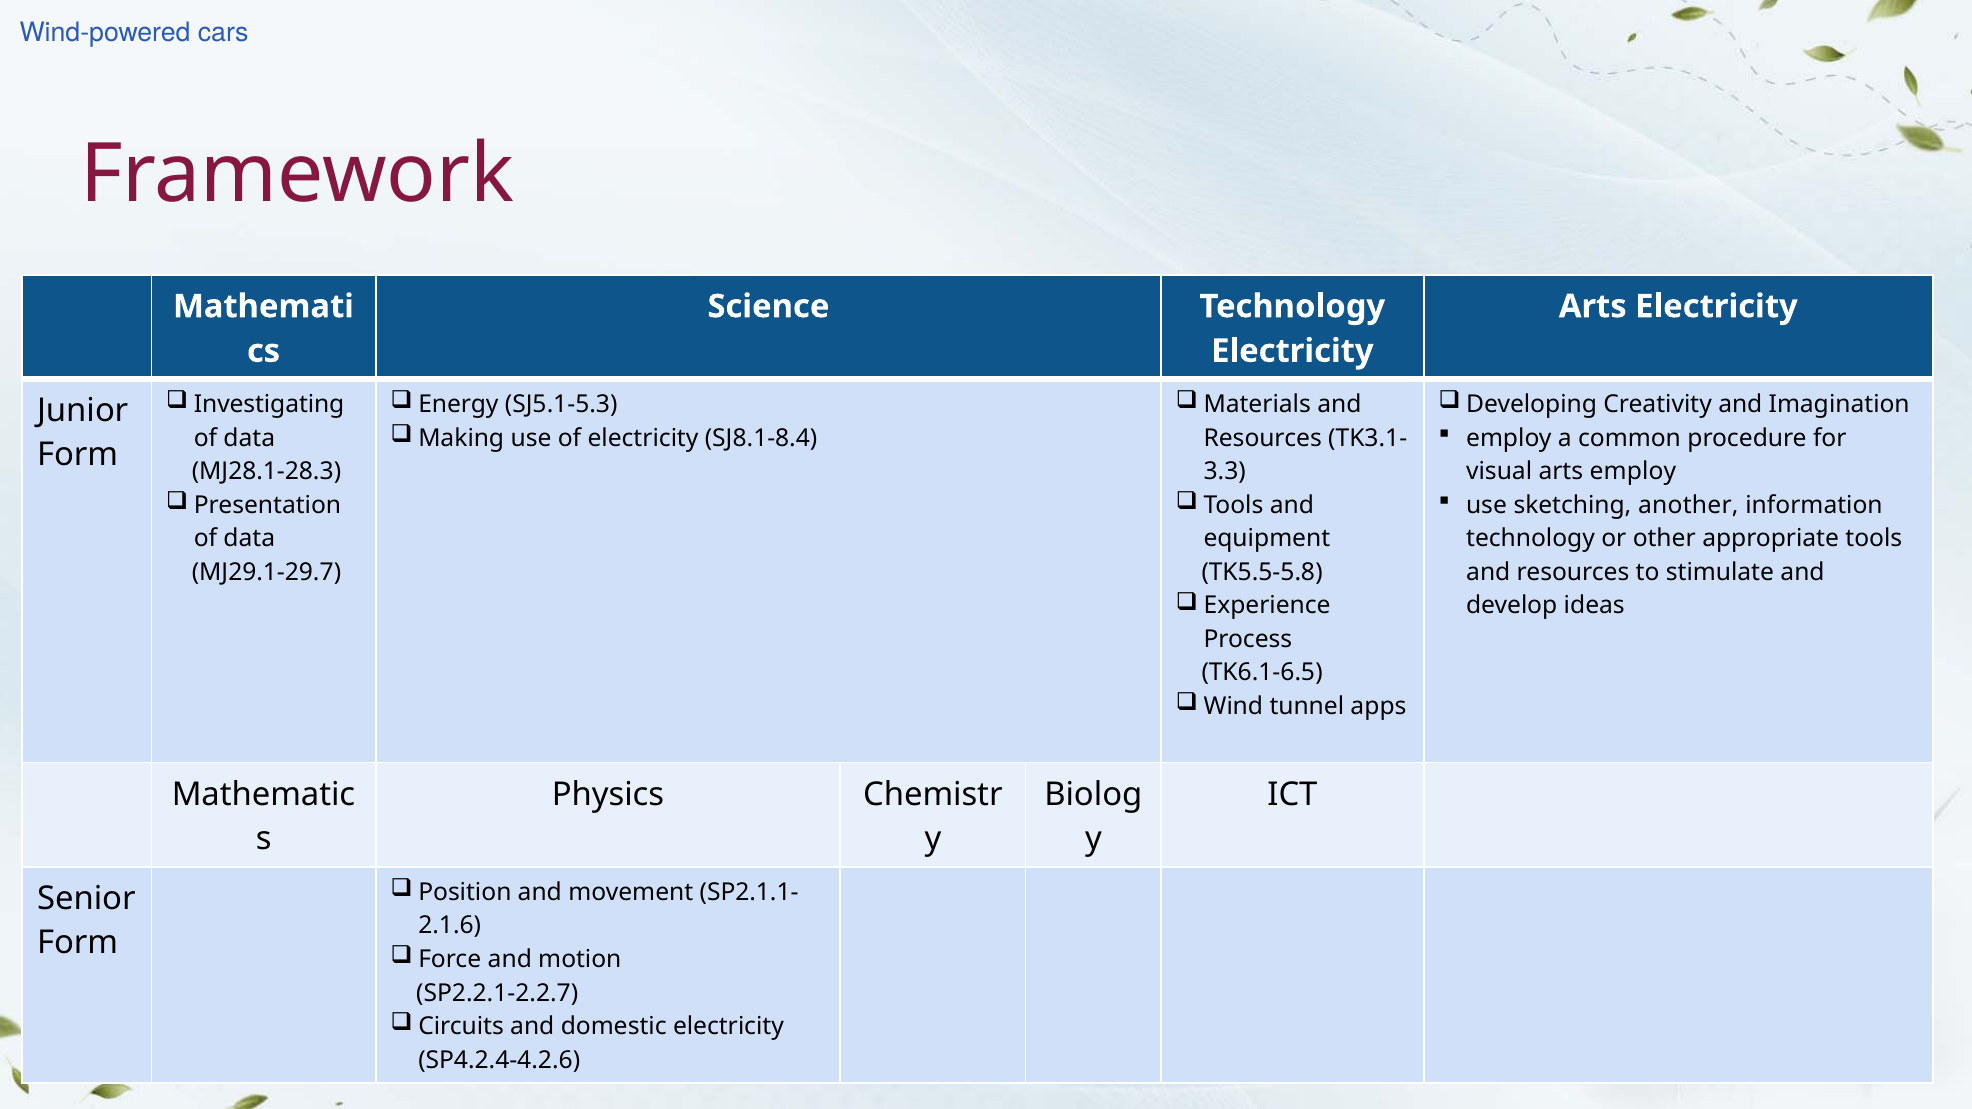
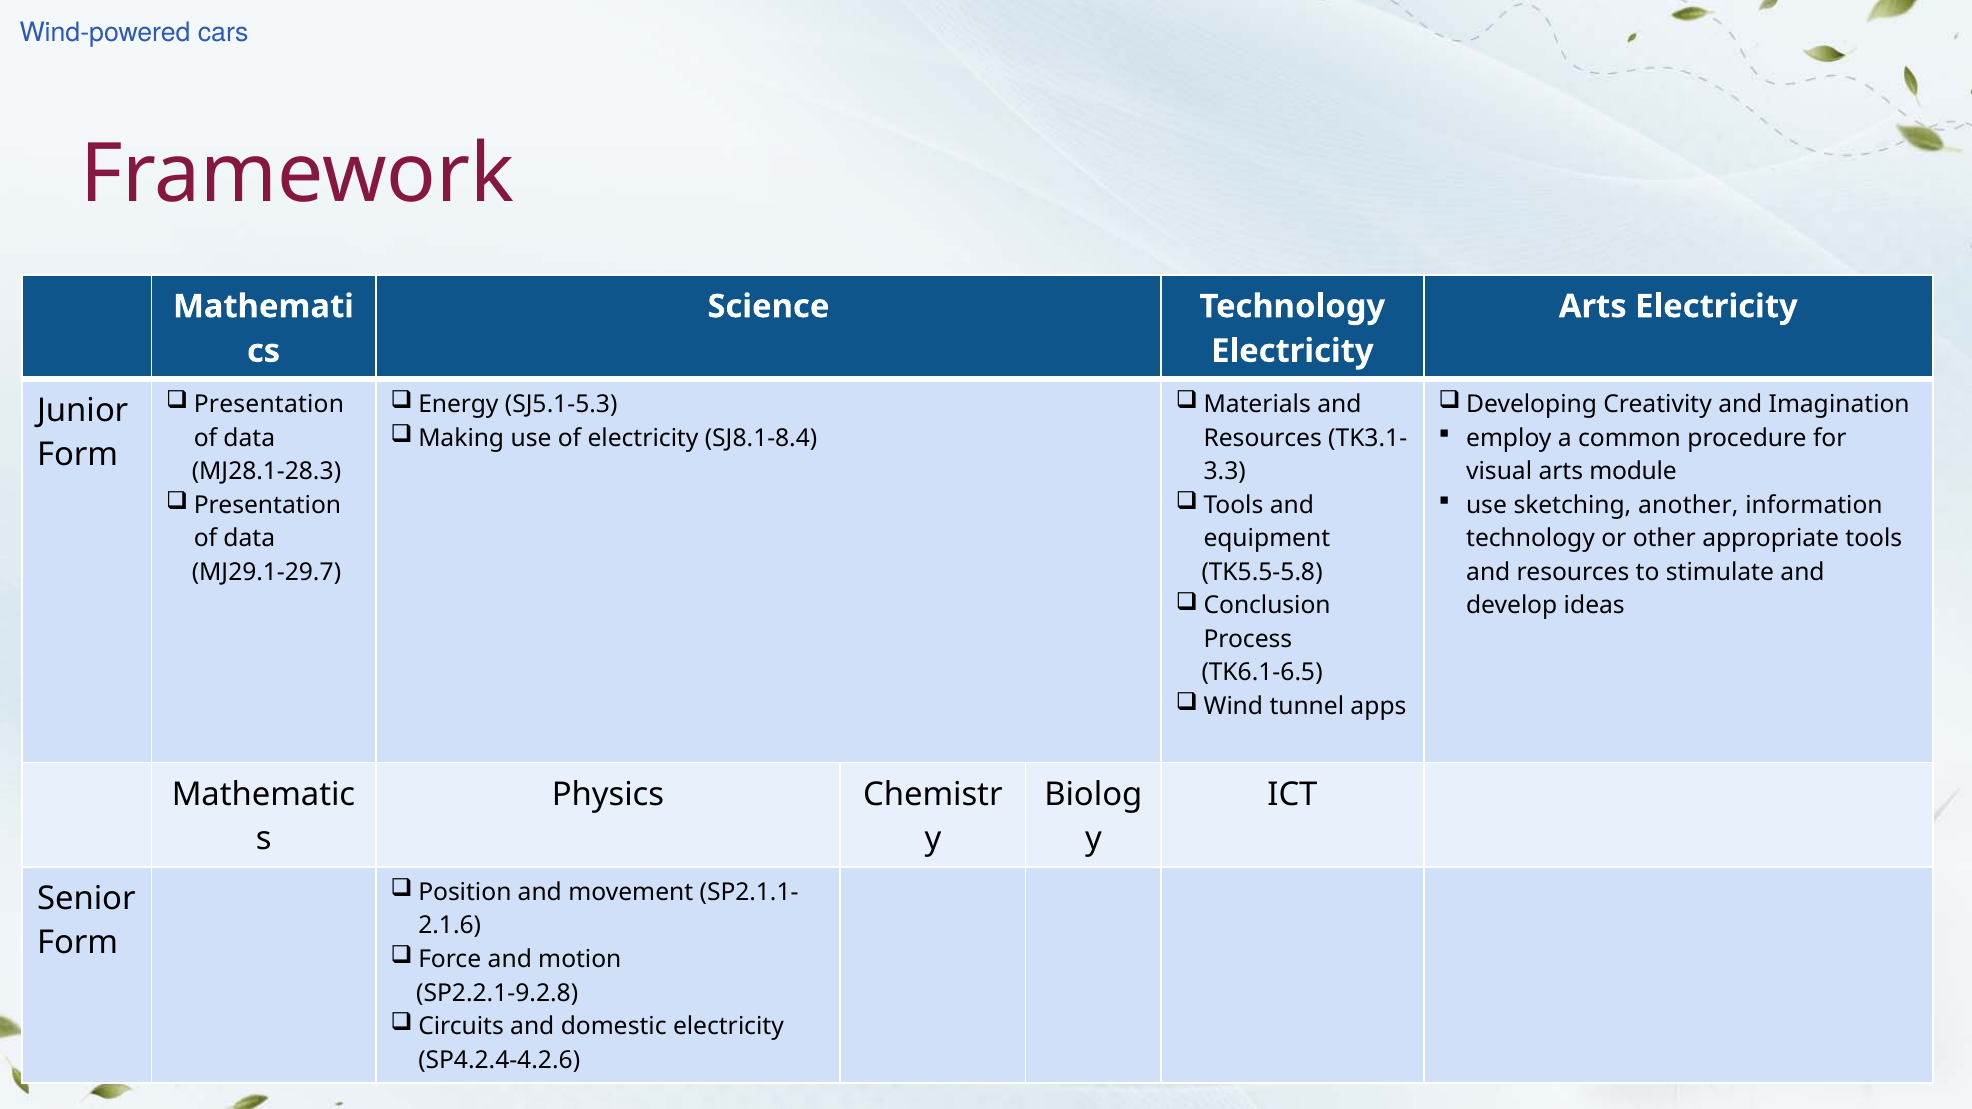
Investigating at (269, 405): Investigating -> Presentation
arts employ: employ -> module
Experience: Experience -> Conclusion
SP2.2.1-2.2.7: SP2.2.1-2.2.7 -> SP2.2.1-9.2.8
